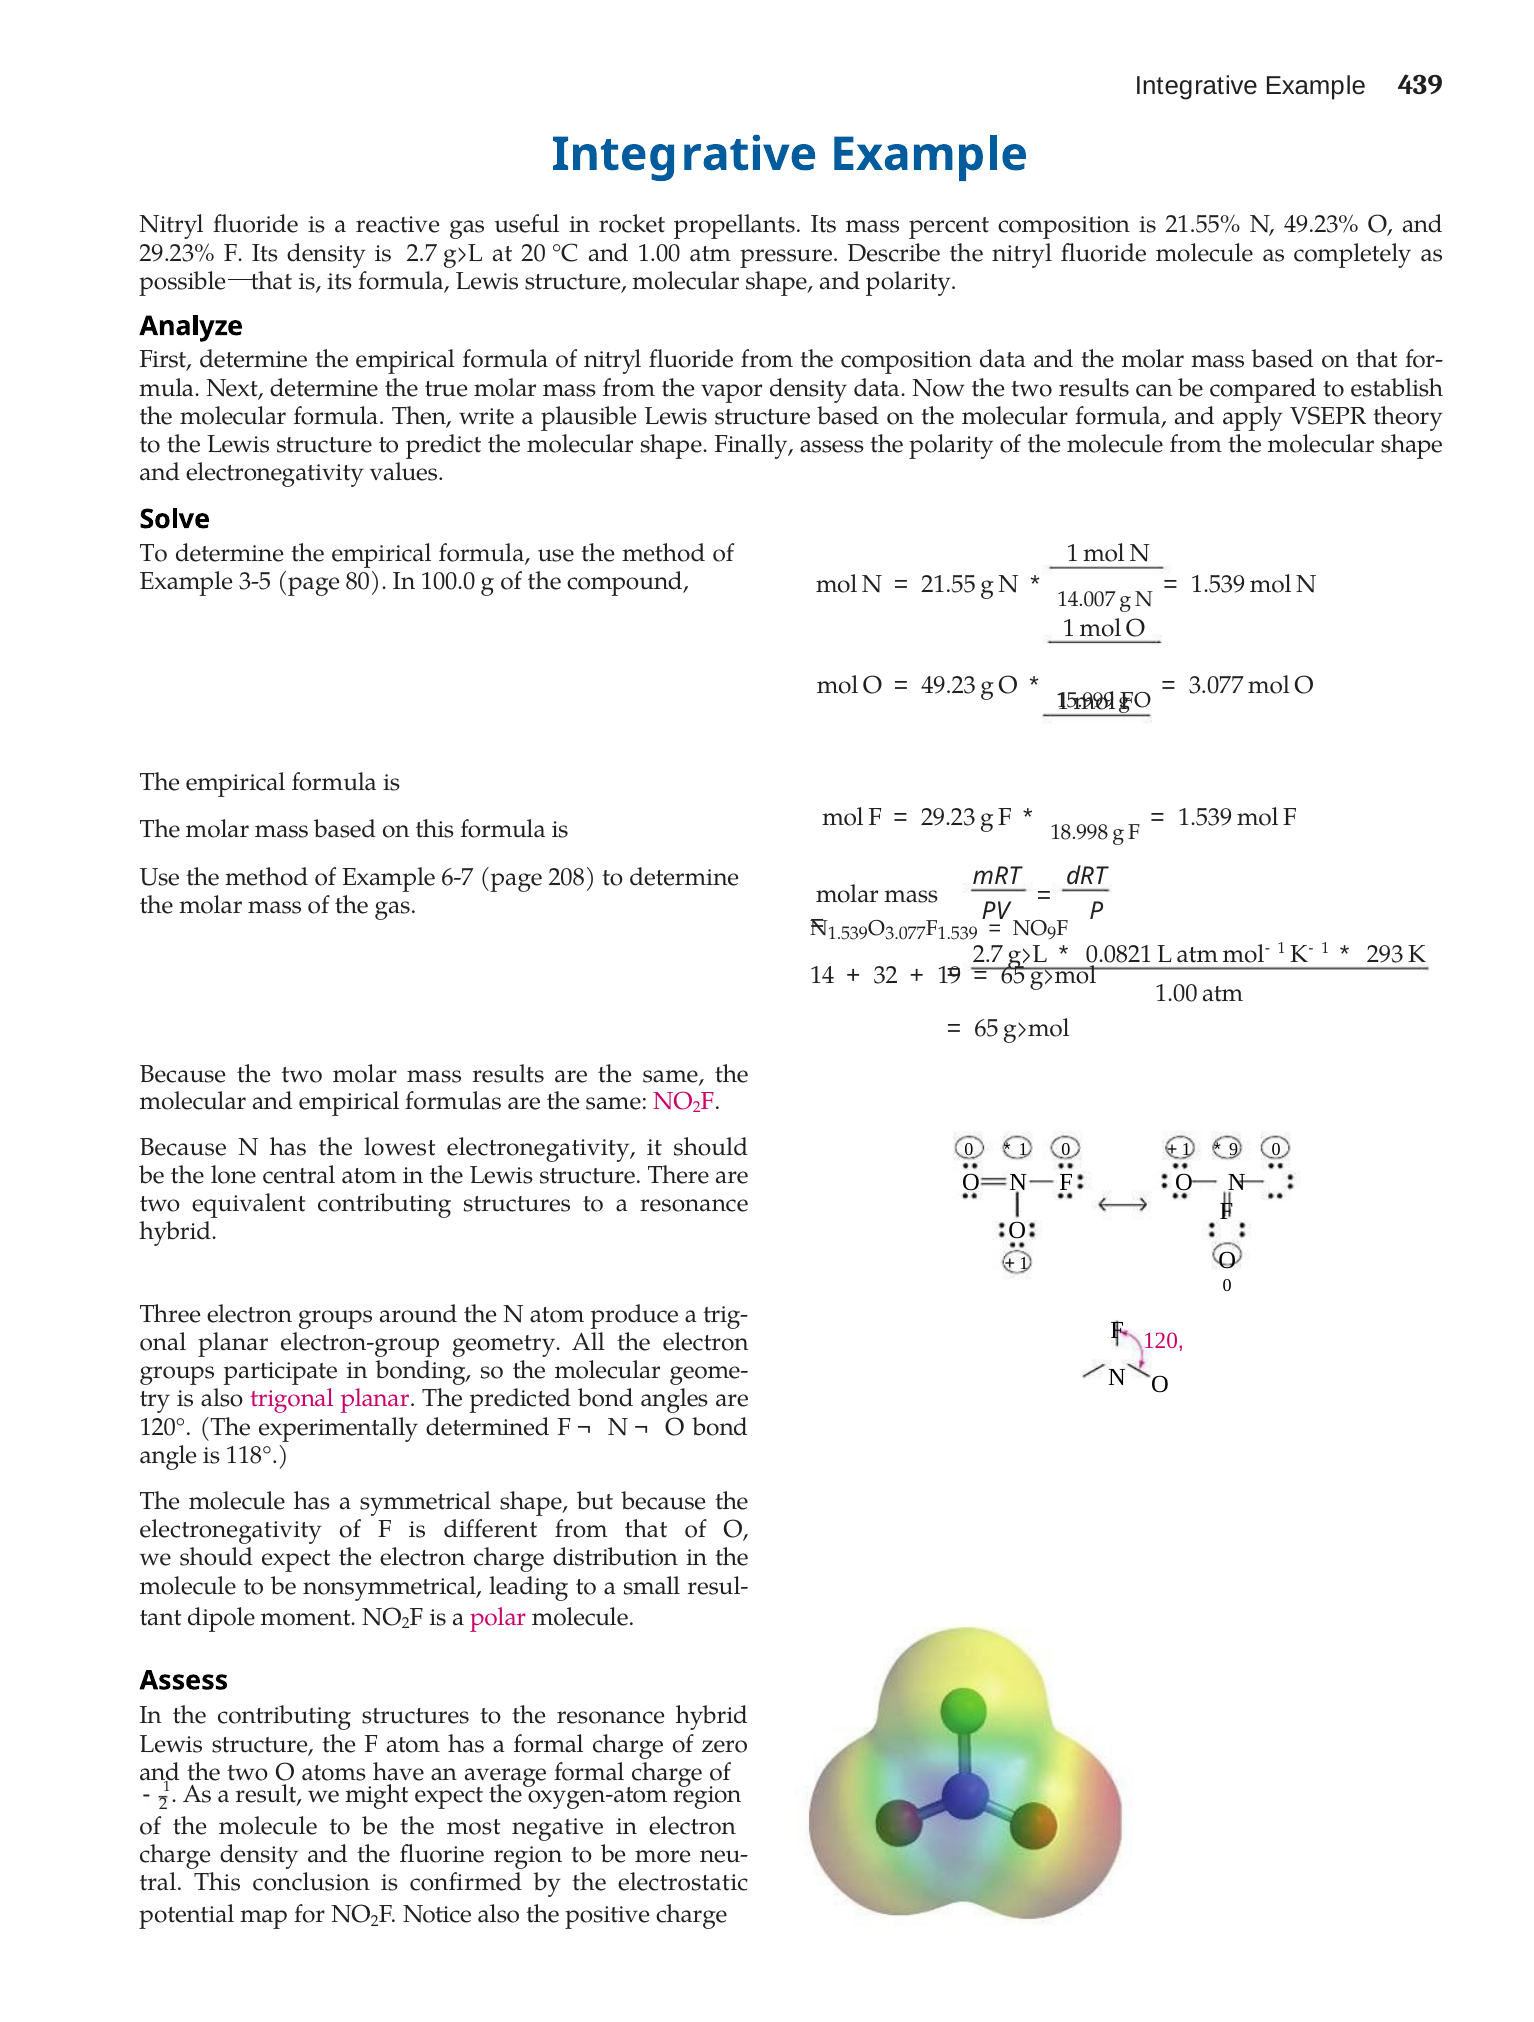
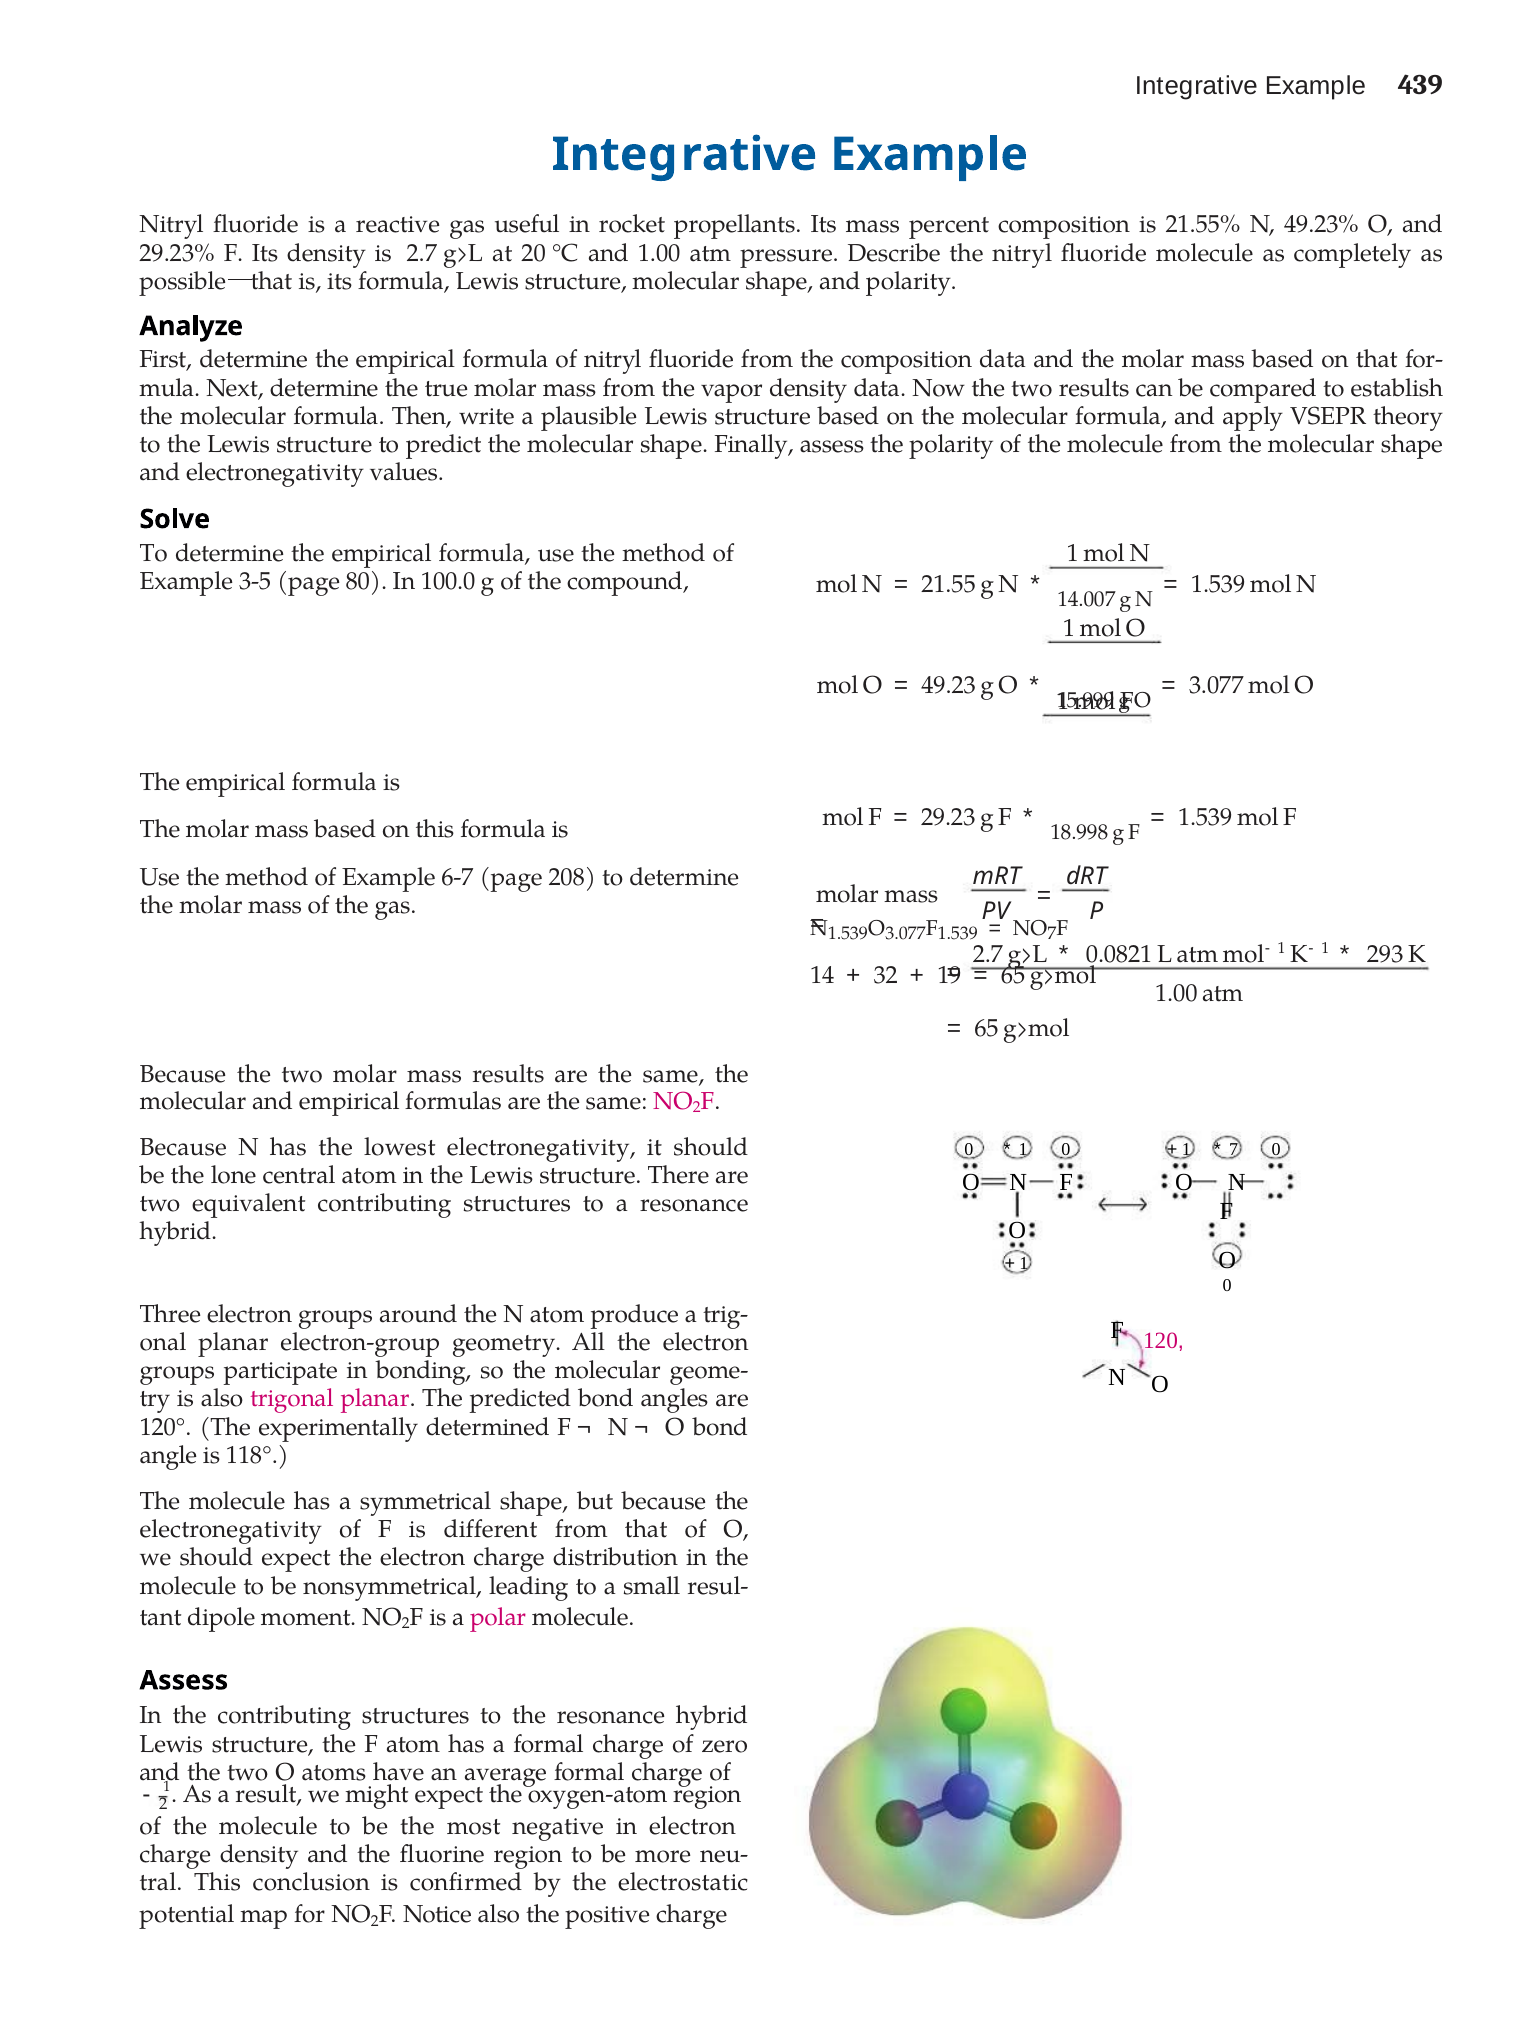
9 at (1052, 934): 9 -> 7
9 at (1234, 1149): 9 -> 7
